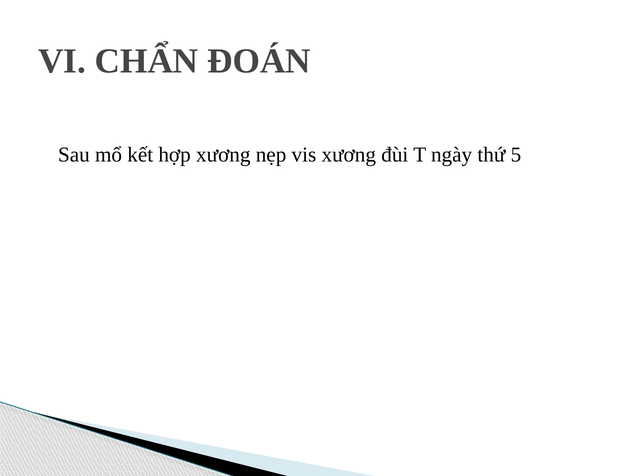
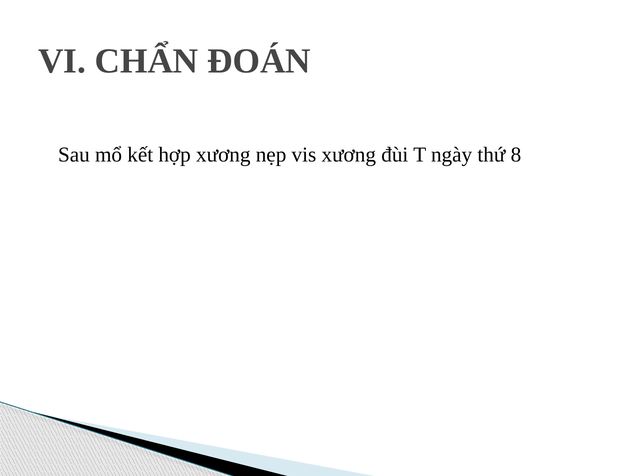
5: 5 -> 8
